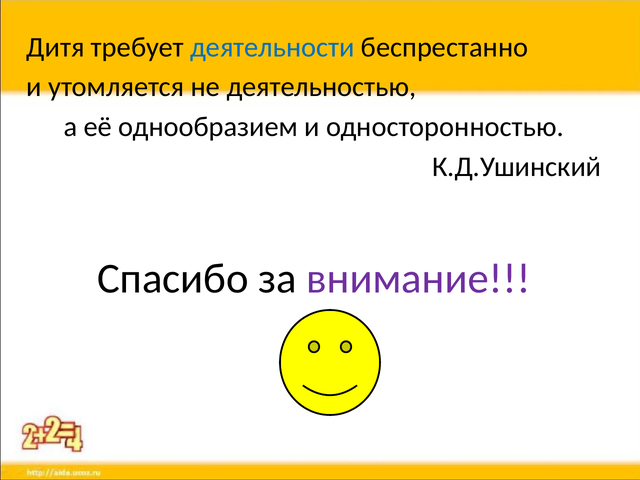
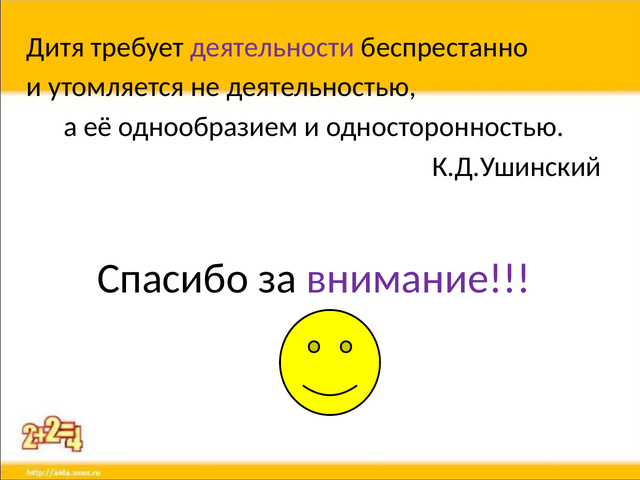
деятельности colour: blue -> purple
